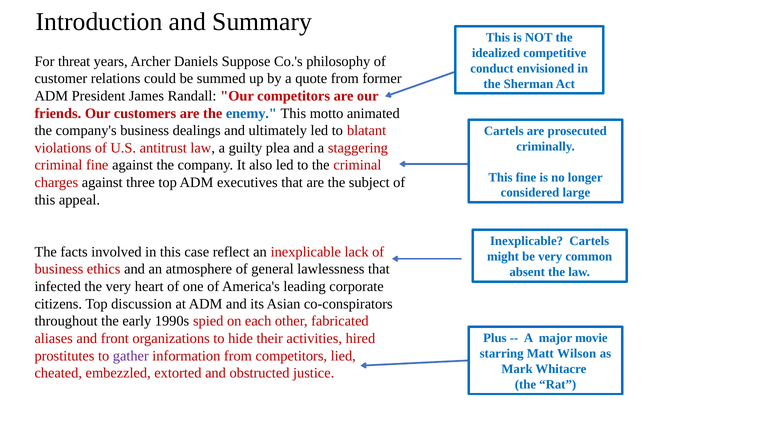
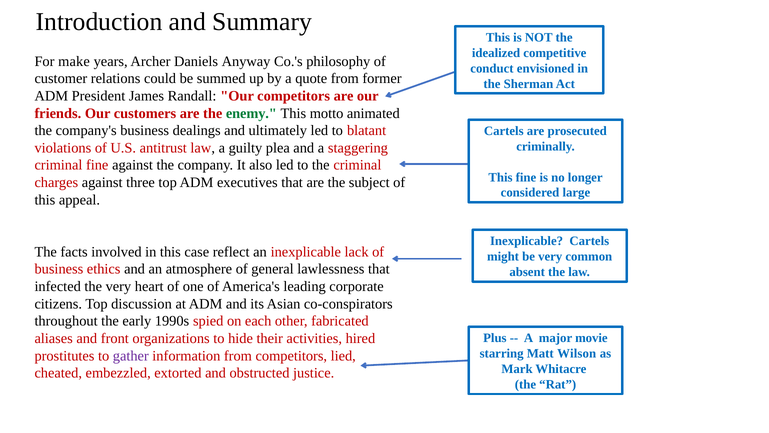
threat: threat -> make
Suppose: Suppose -> Anyway
enemy colour: blue -> green
